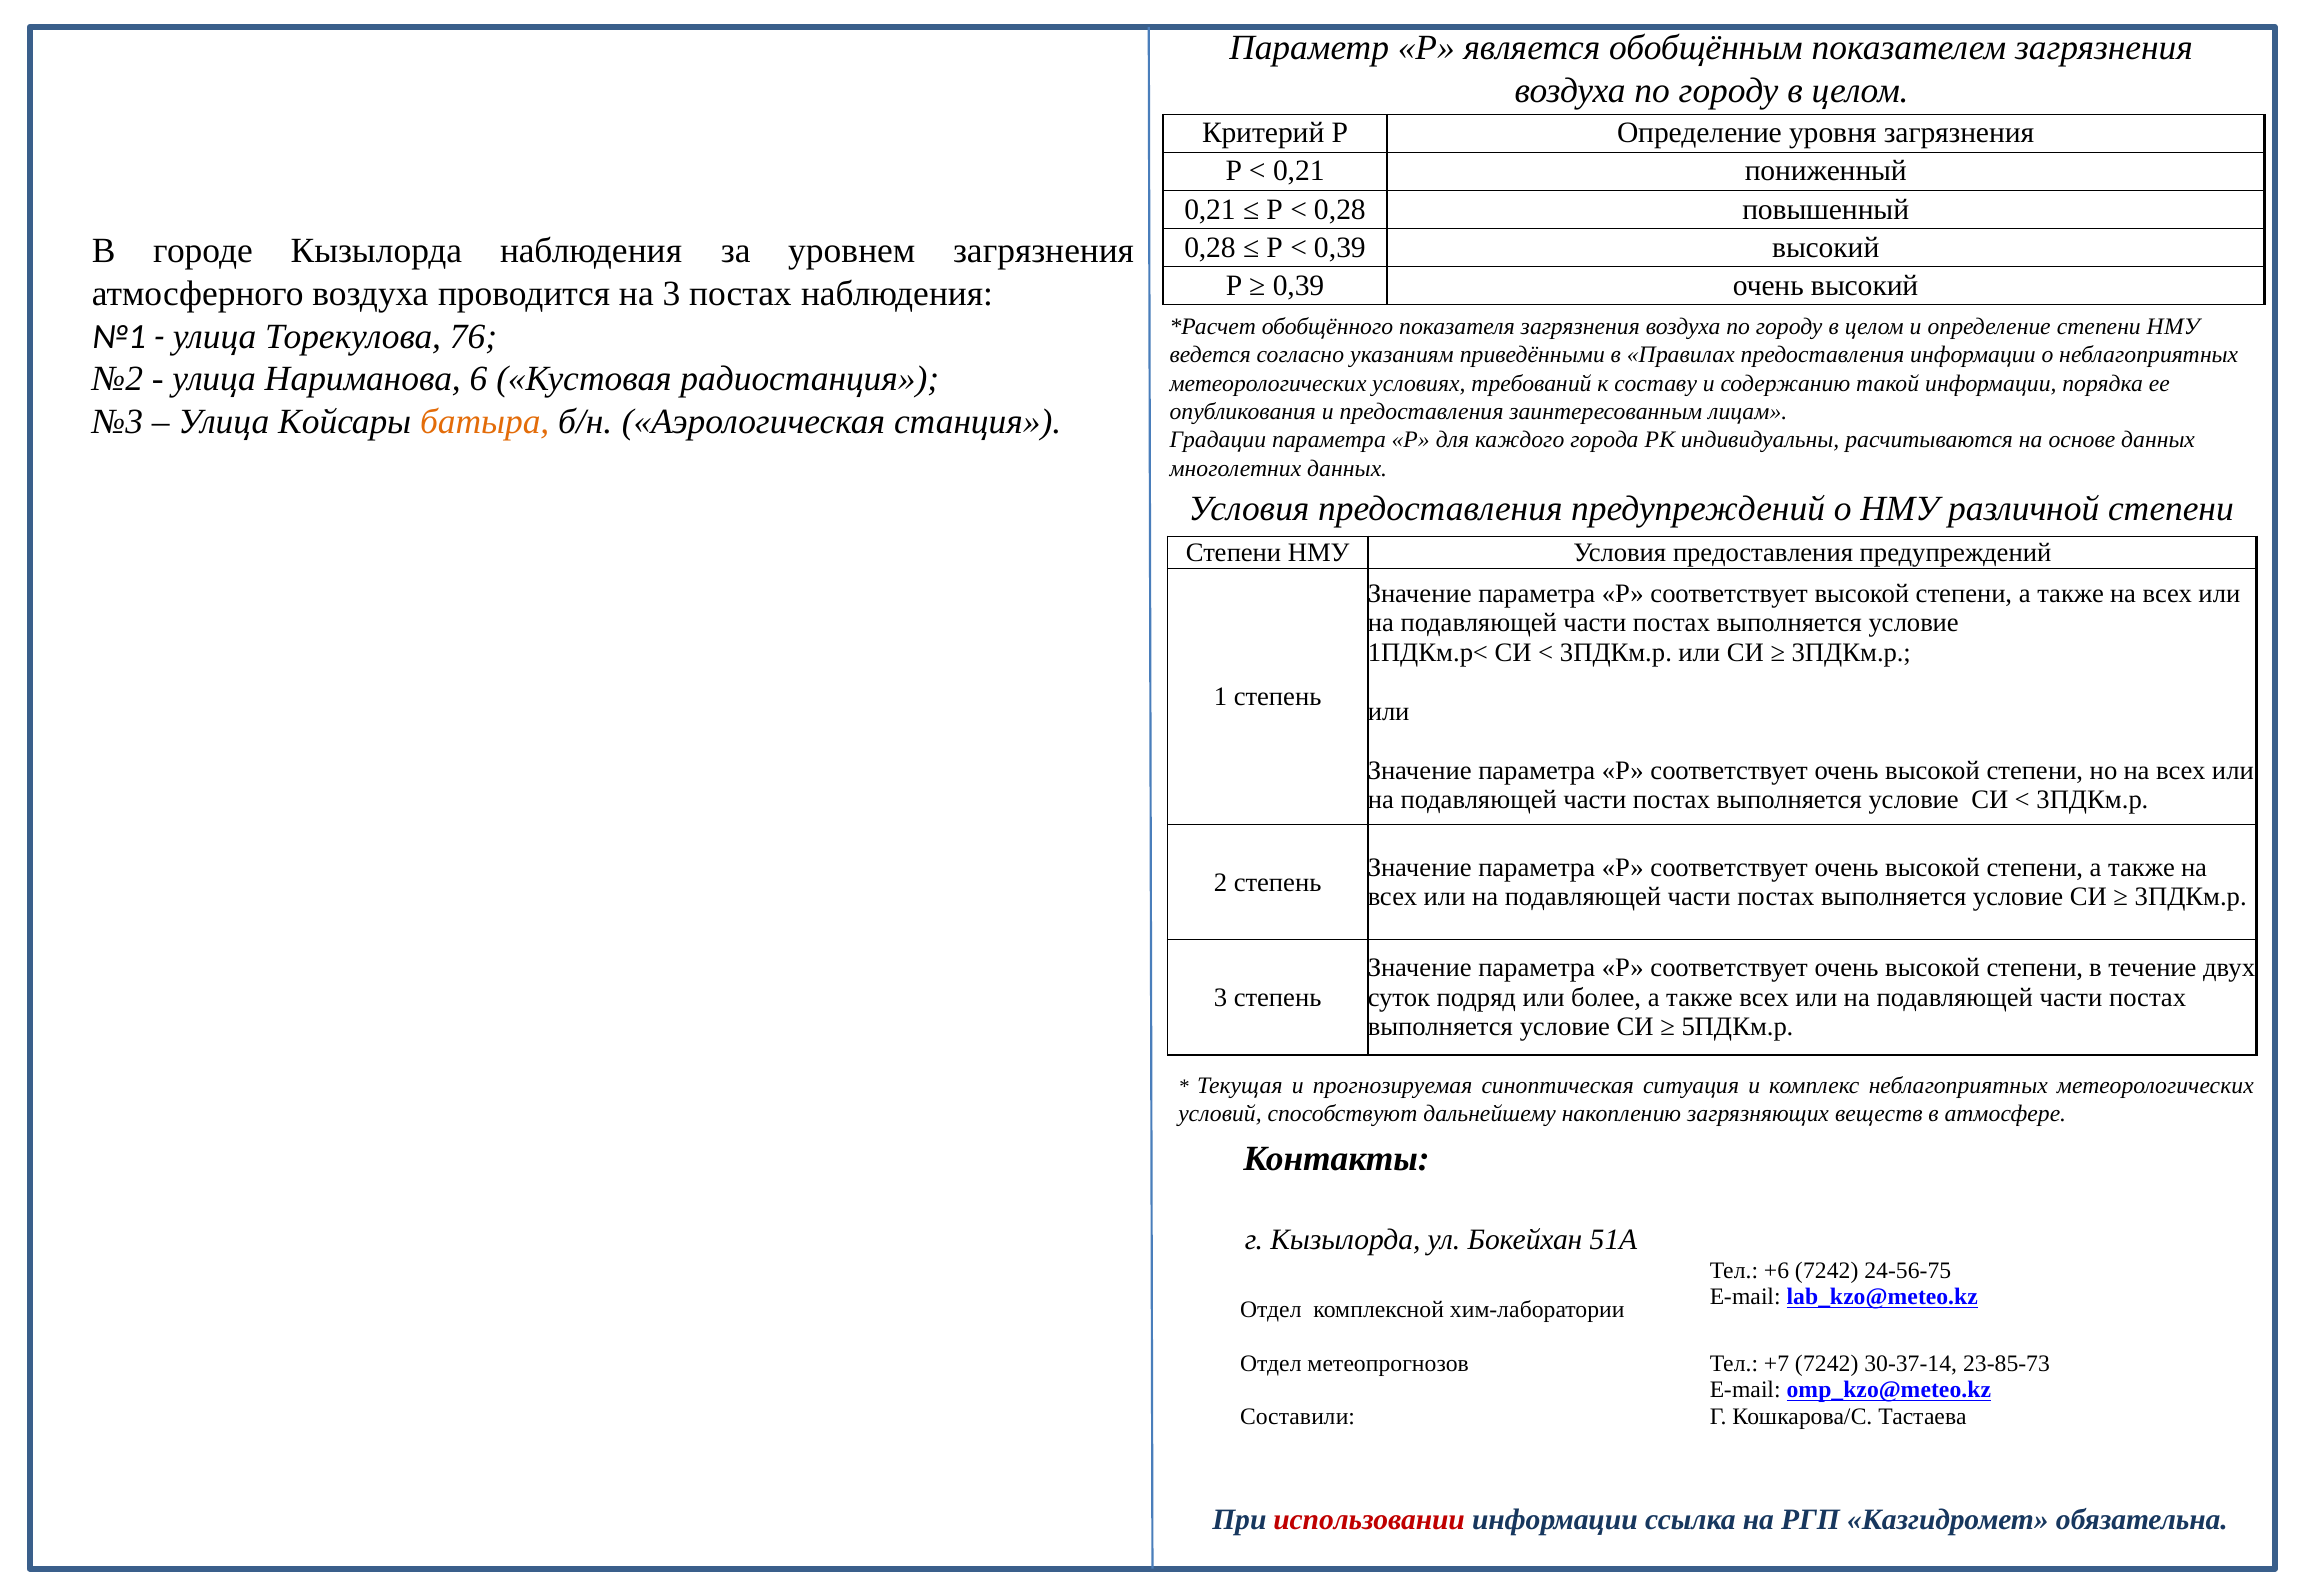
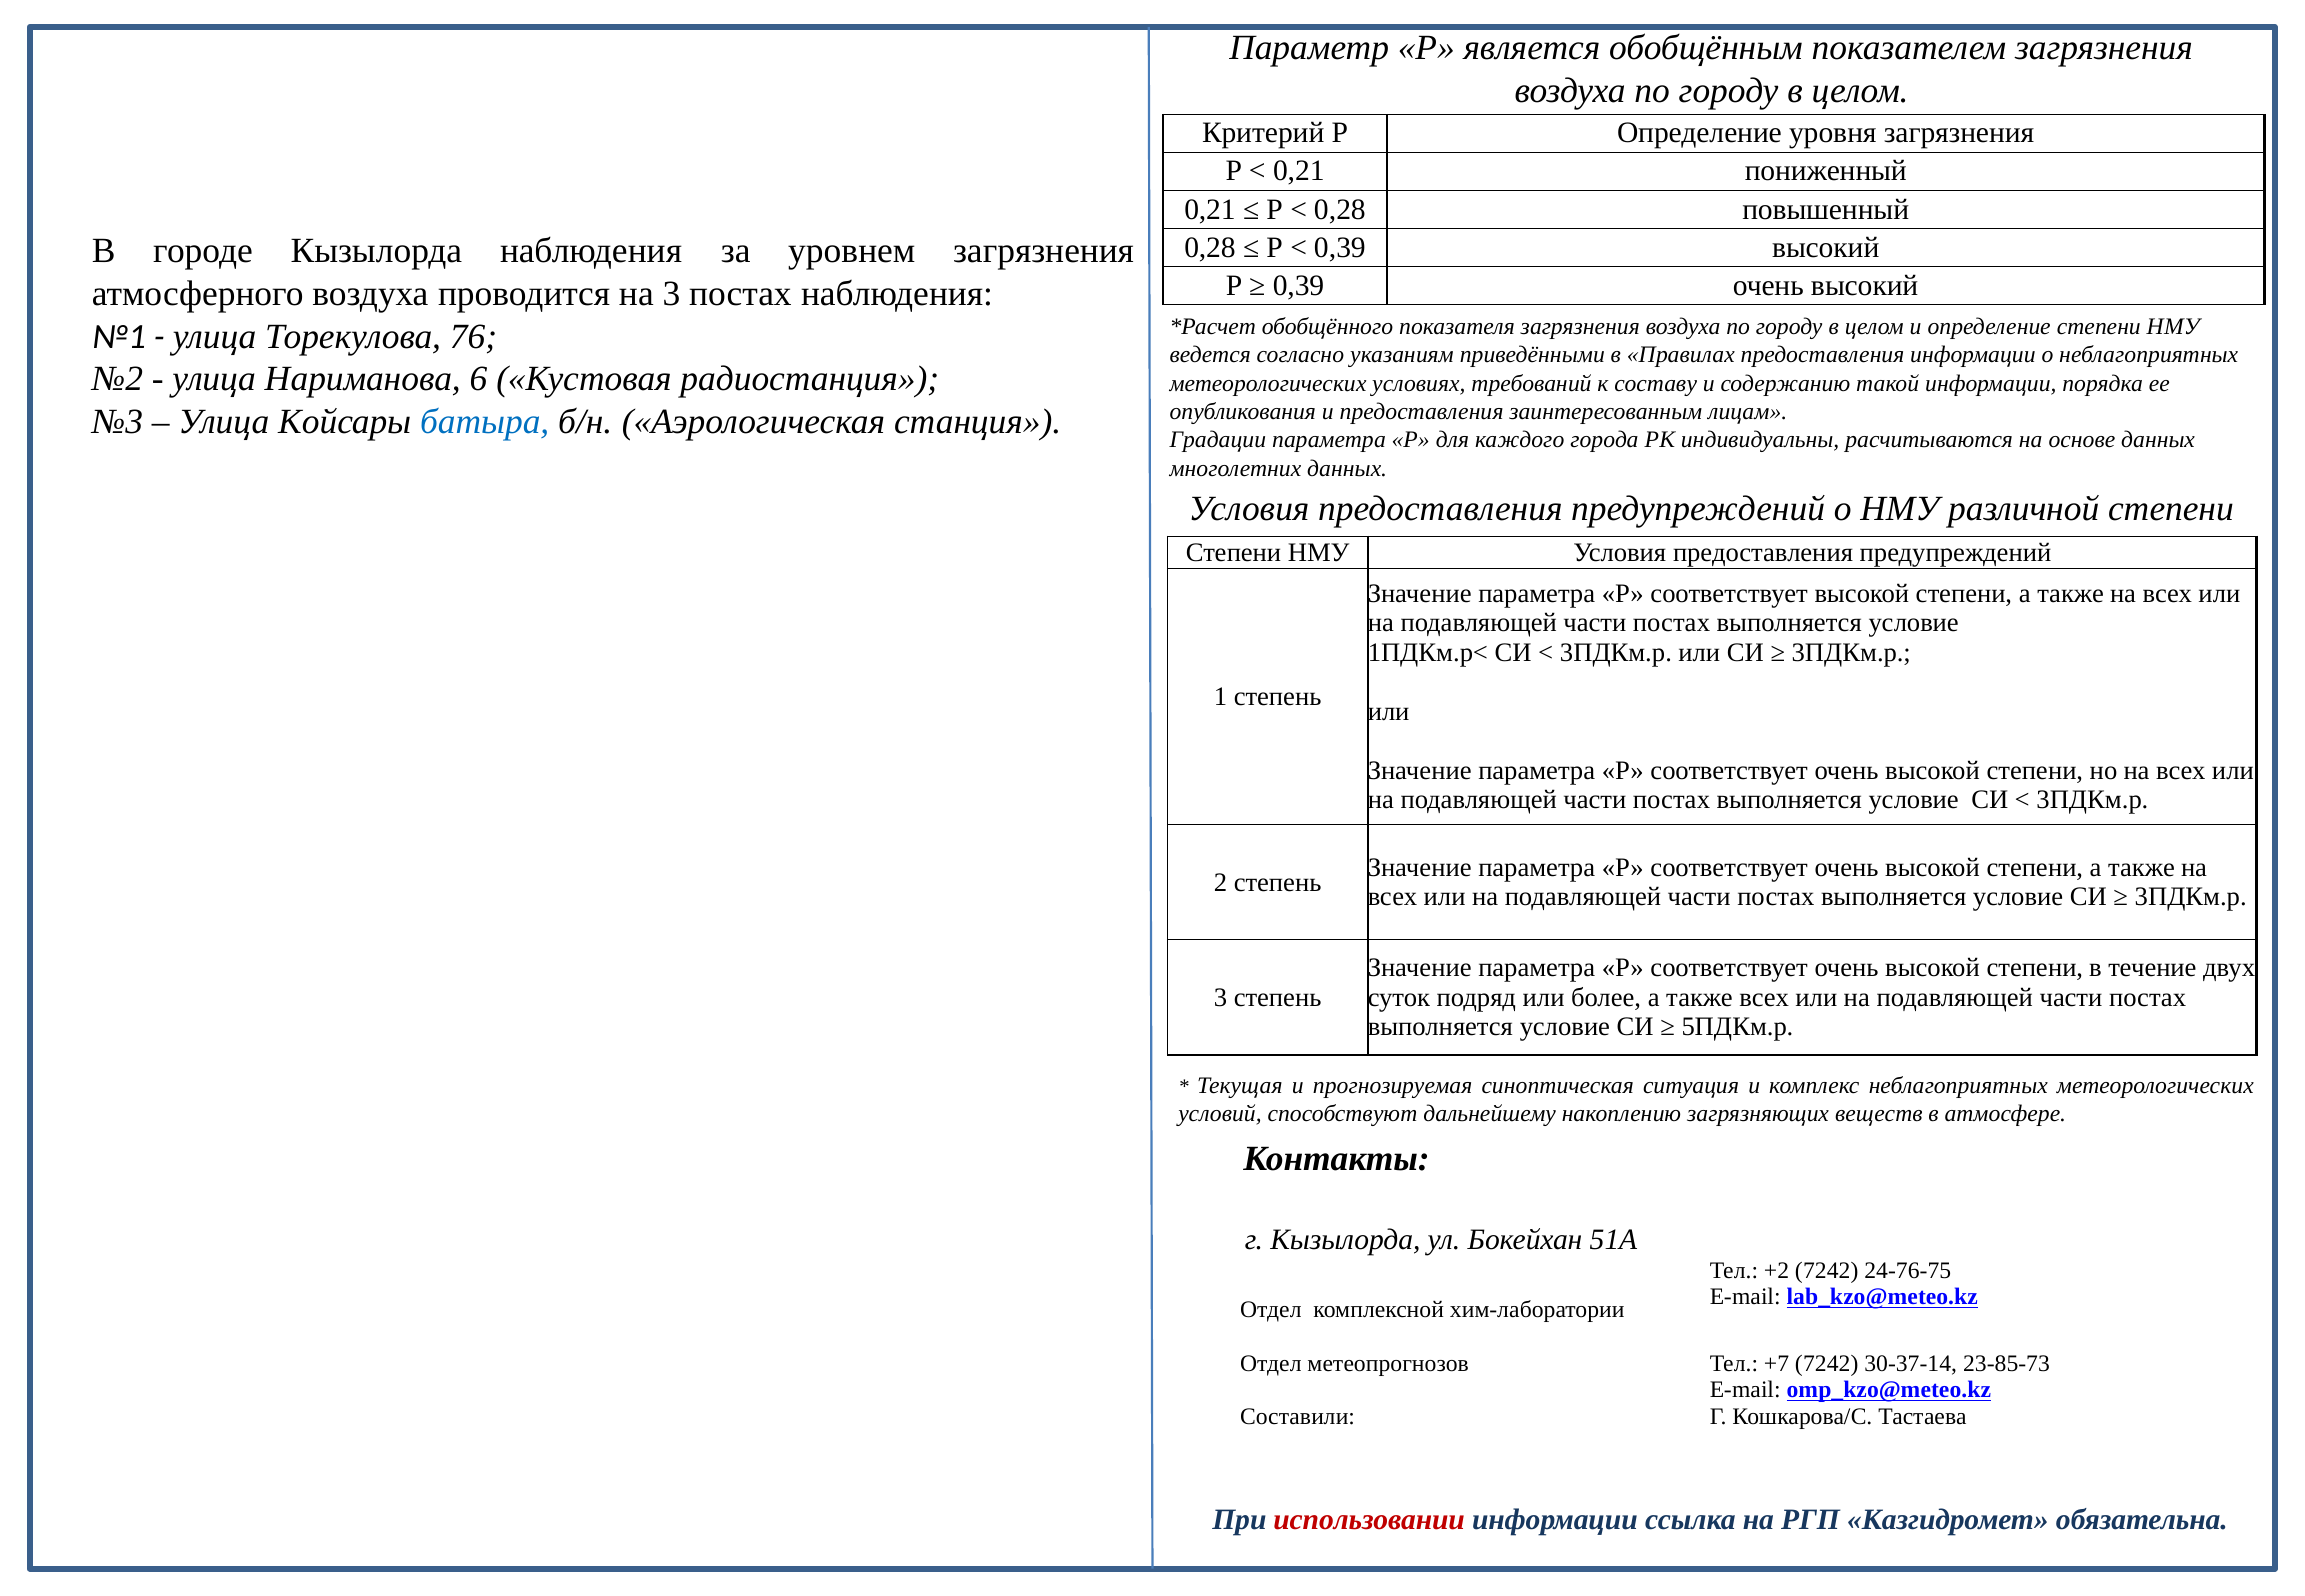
батыра colour: orange -> blue
+6: +6 -> +2
24-56-75: 24-56-75 -> 24-76-75
